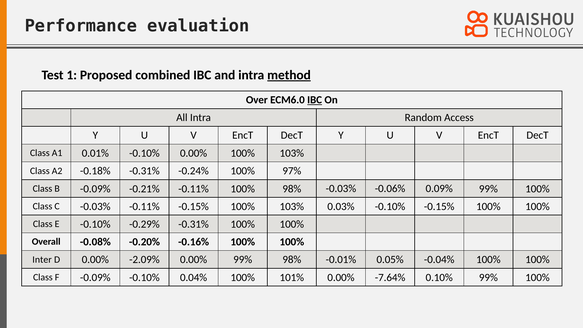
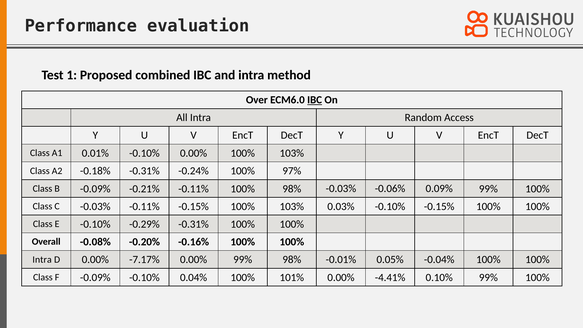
method underline: present -> none
Inter at (42, 259): Inter -> Intra
-2.09%: -2.09% -> -7.17%
-7.64%: -7.64% -> -4.41%
